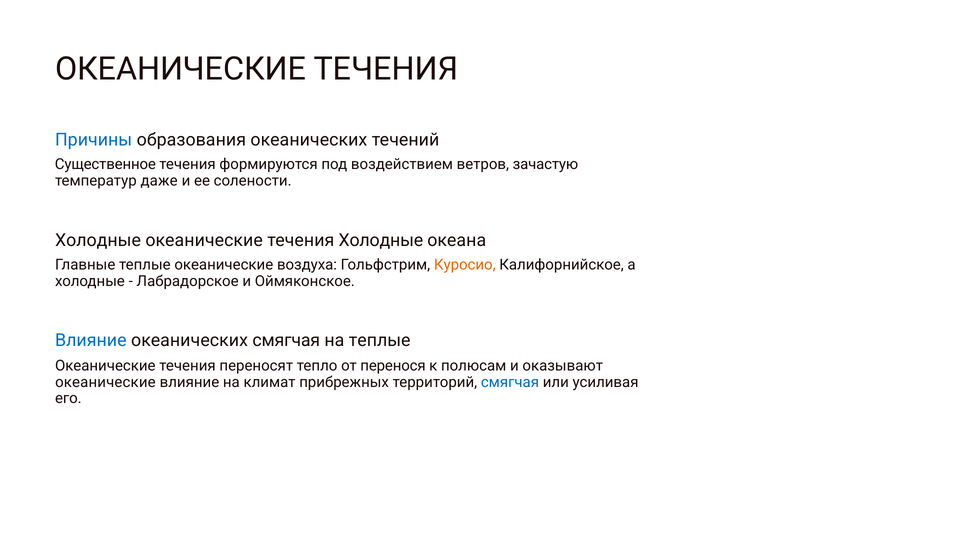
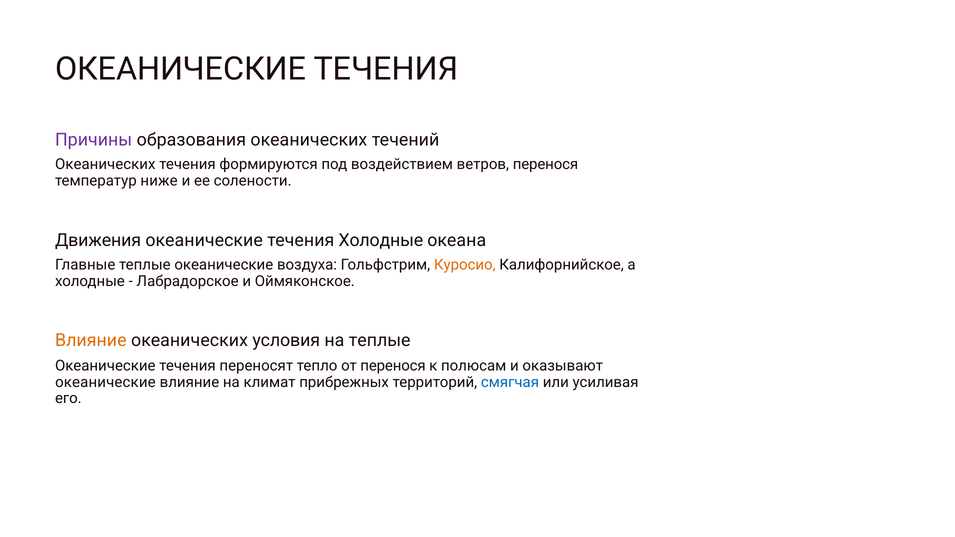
Причины colour: blue -> purple
Существенное at (105, 164): Существенное -> Океанических
ветров зачастую: зачастую -> перенося
даже: даже -> ниже
Холодные at (98, 240): Холодные -> Движения
Влияние at (91, 341) colour: blue -> orange
океанических смягчая: смягчая -> условия
